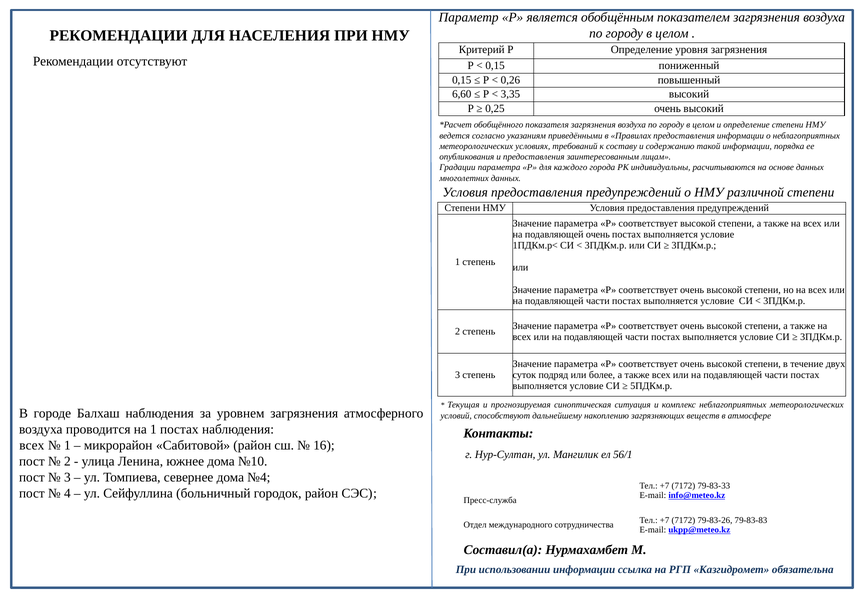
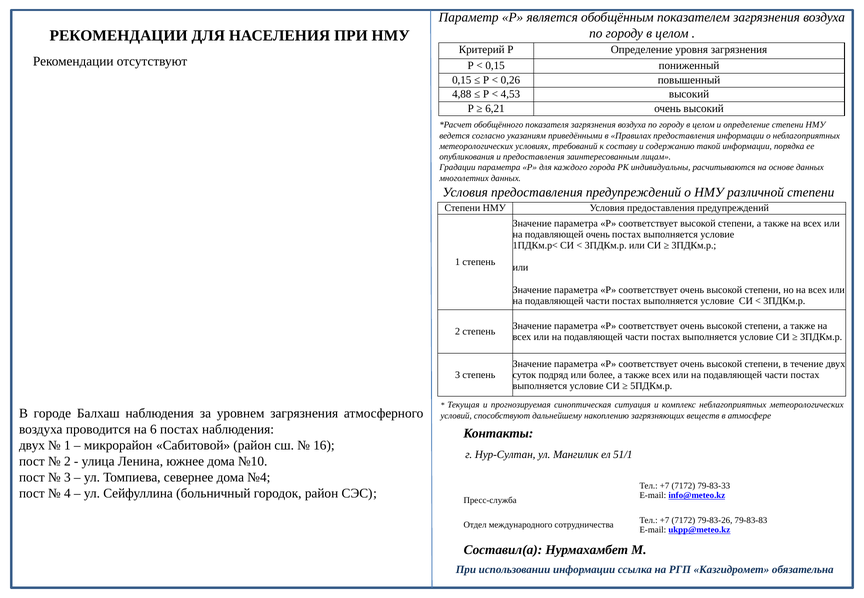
6,60: 6,60 -> 4,88
3,35: 3,35 -> 4,53
0,25: 0,25 -> 6,21
на 1: 1 -> 6
всех at (32, 445): всех -> двух
56/1: 56/1 -> 51/1
